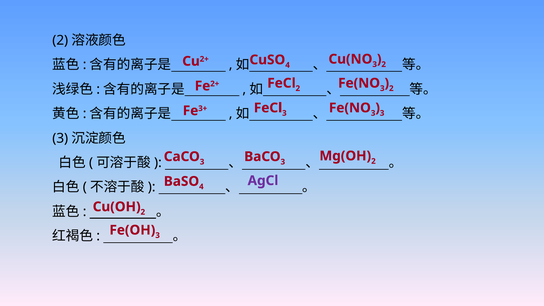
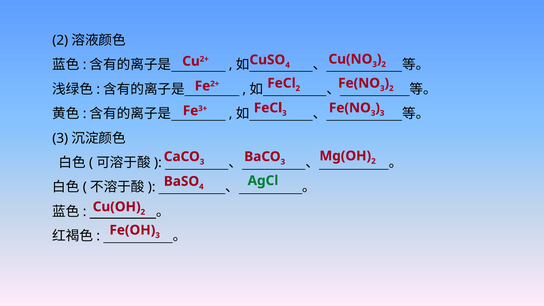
AgCl colour: purple -> green
